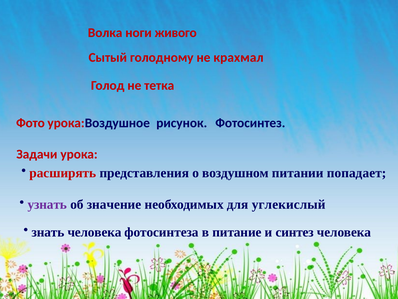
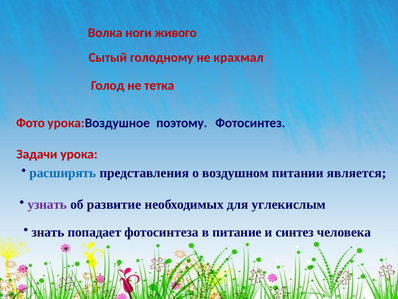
рисунок: рисунок -> поэтому
расширять colour: red -> blue
попадает: попадает -> является
значение: значение -> развитие
углекислый: углекислый -> углекислым
знать человека: человека -> попадает
